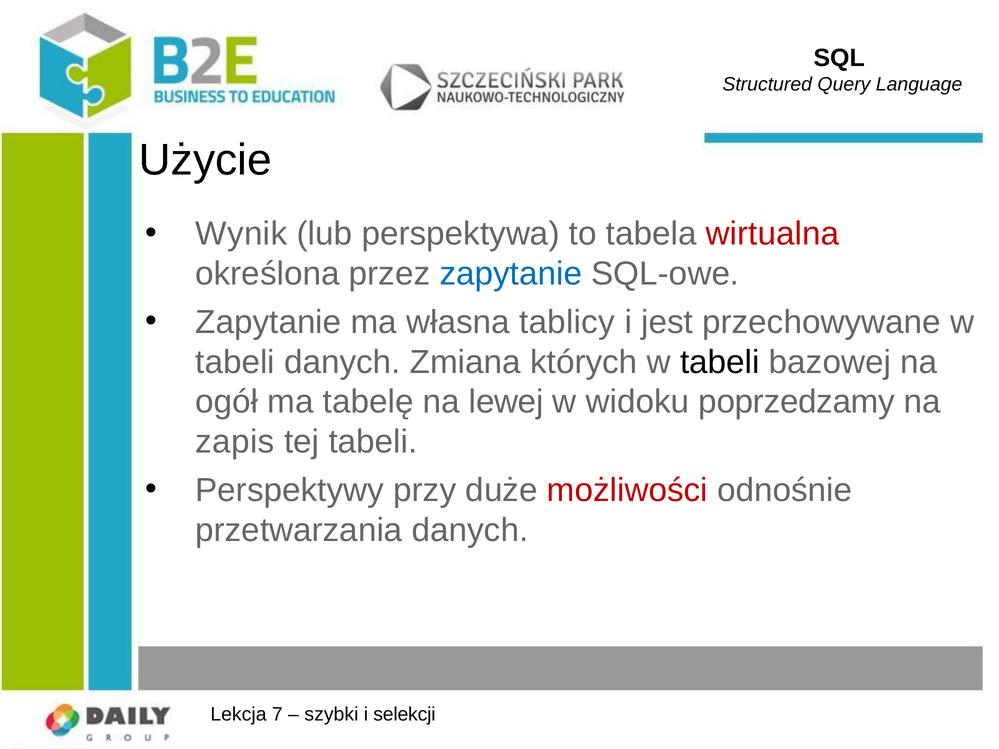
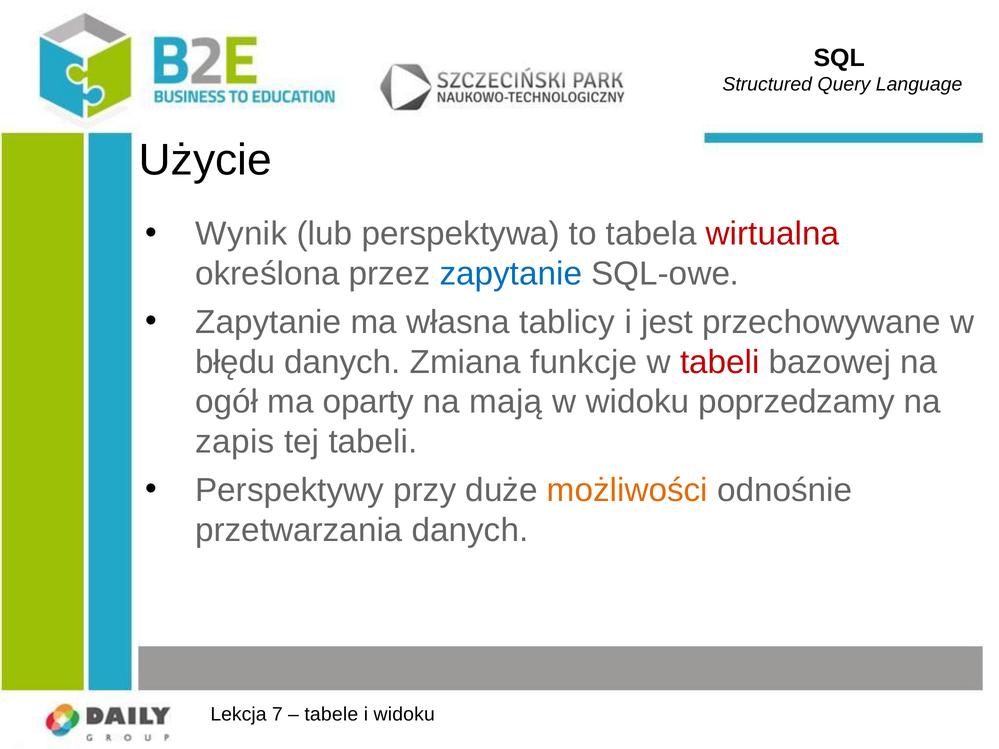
tabeli at (235, 362): tabeli -> błędu
których: których -> funkcje
tabeli at (720, 362) colour: black -> red
tabelę: tabelę -> oparty
lewej: lewej -> mają
możliwości colour: red -> orange
szybki: szybki -> tabele
i selekcji: selekcji -> widoku
